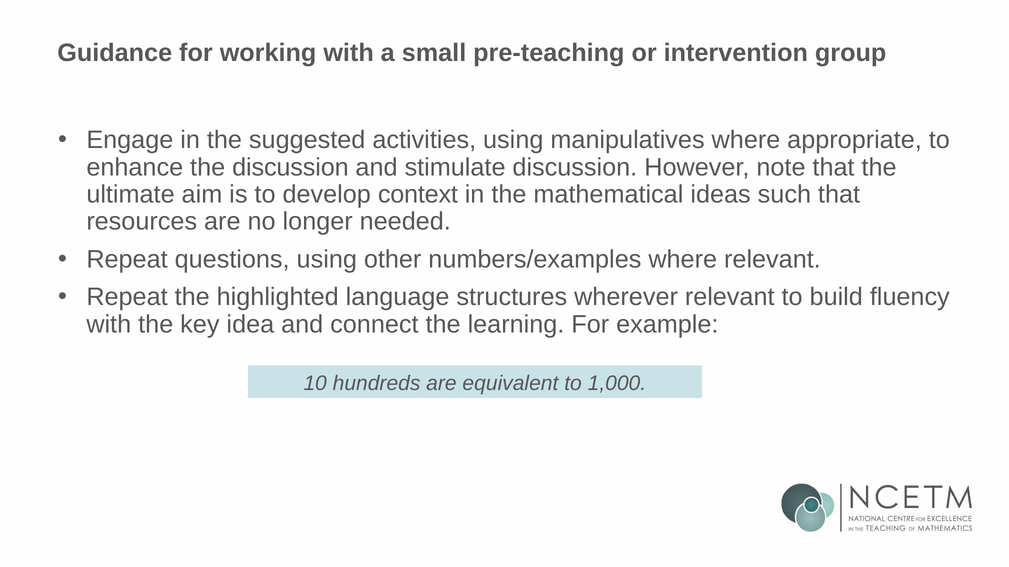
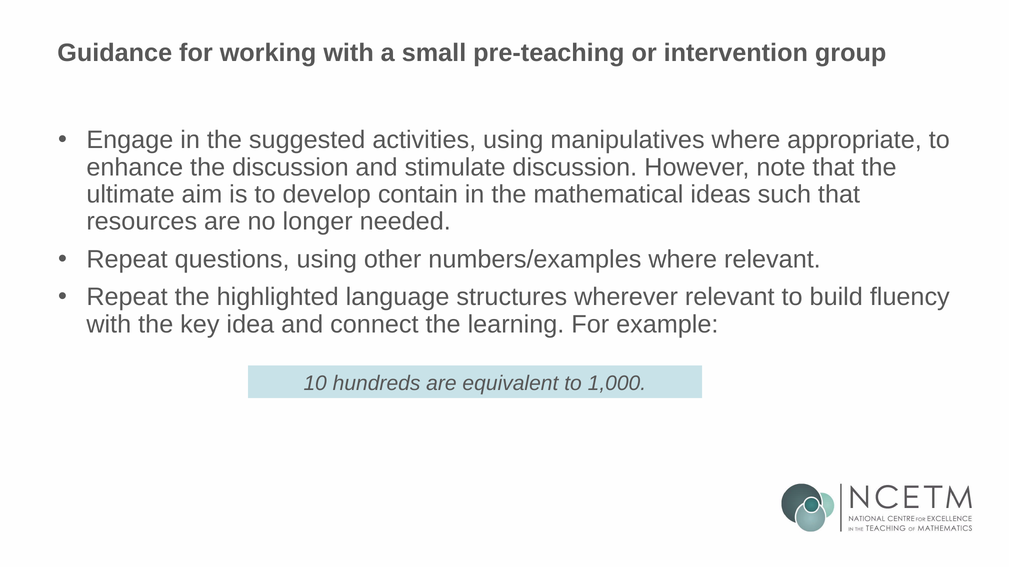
context: context -> contain
